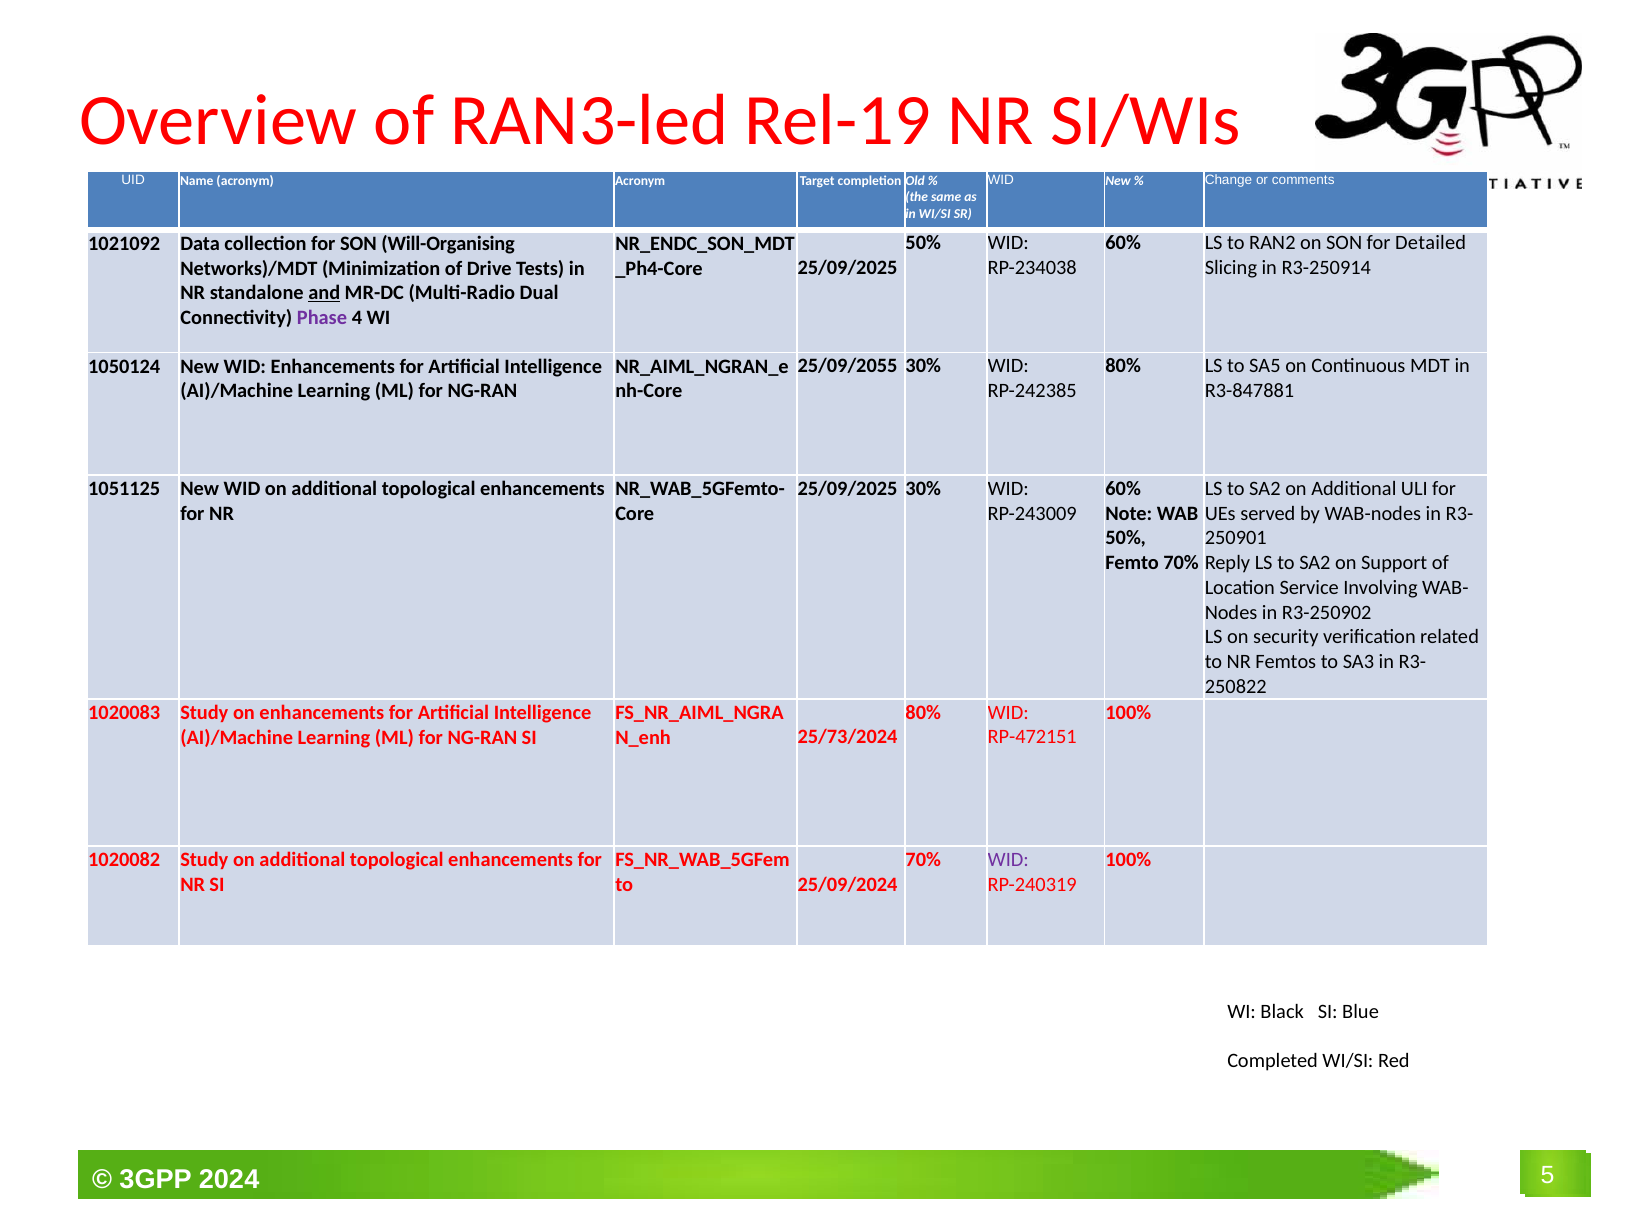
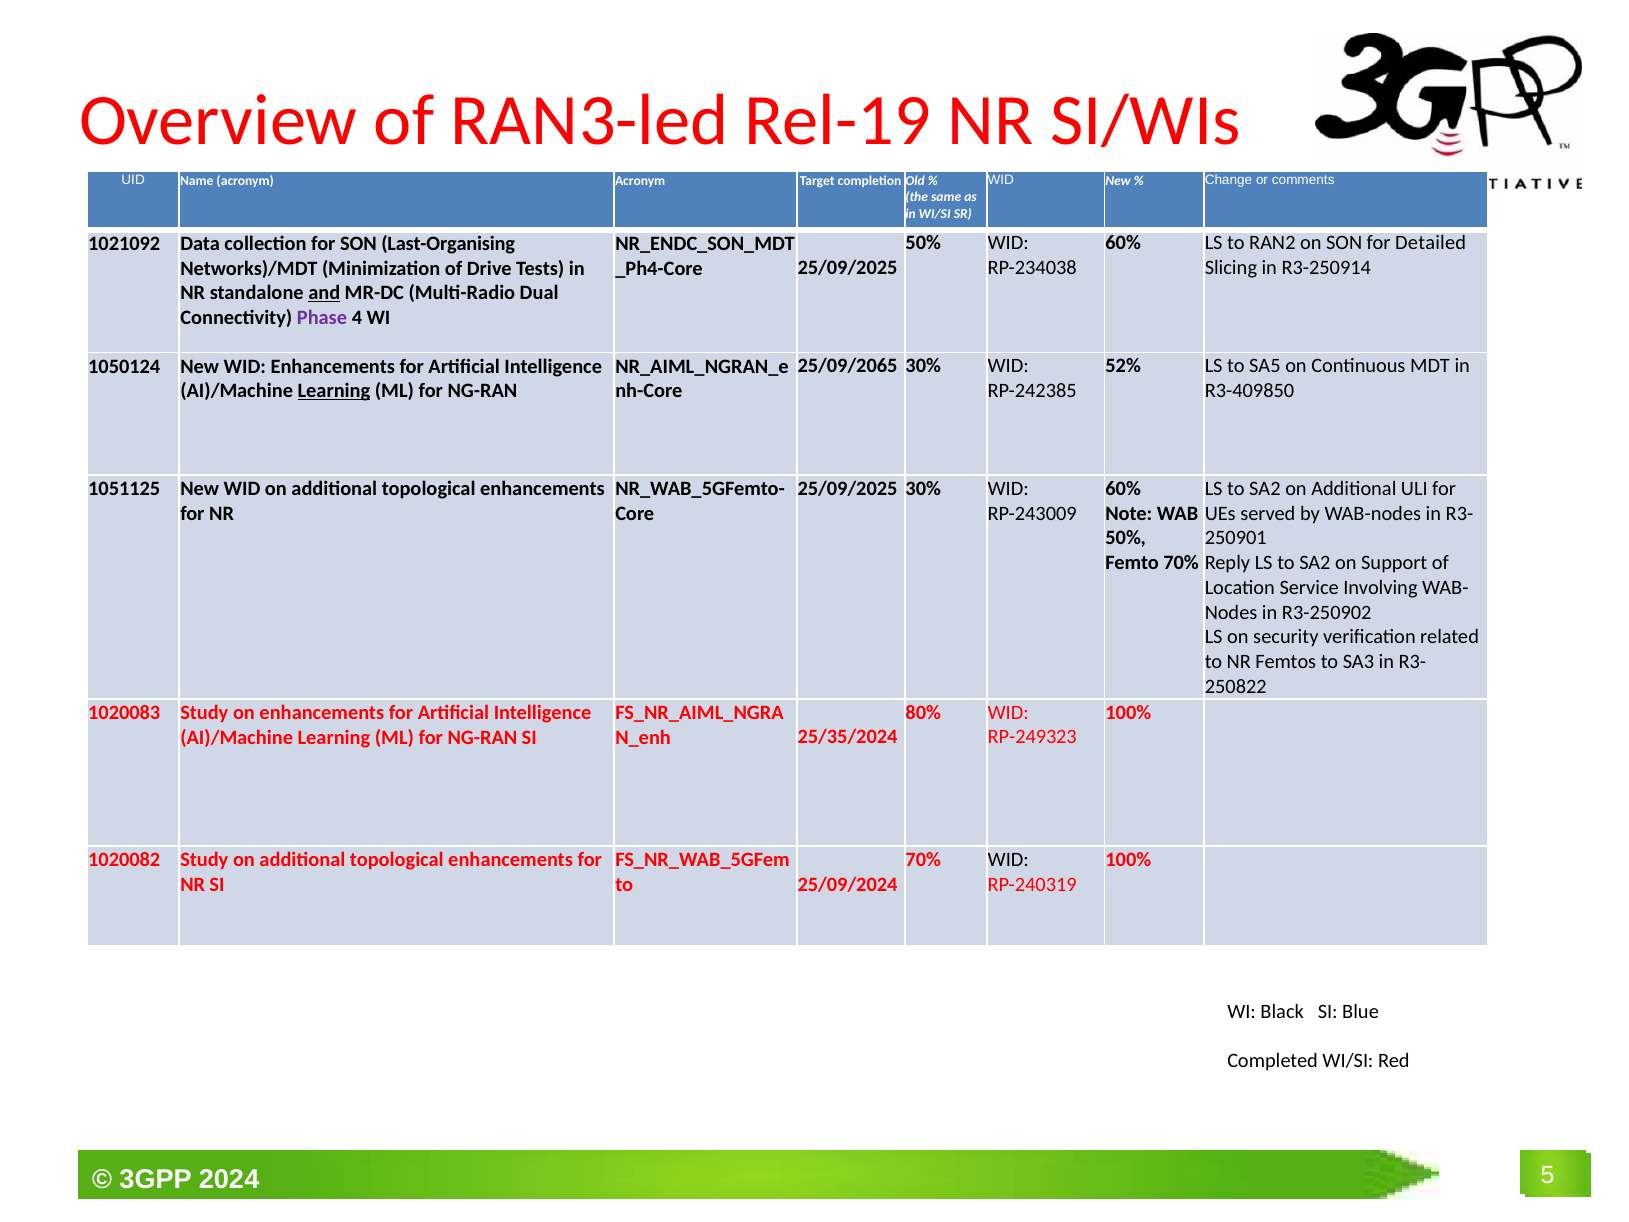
Will-Organising: Will-Organising -> Last-Organising
25/09/2055: 25/09/2055 -> 25/09/2065
80% at (1123, 366): 80% -> 52%
R3-847881: R3-847881 -> R3-409850
Learning at (334, 391) underline: none -> present
RP-472151: RP-472151 -> RP-249323
25/73/2024: 25/73/2024 -> 25/35/2024
WID at (1008, 860) colour: purple -> black
